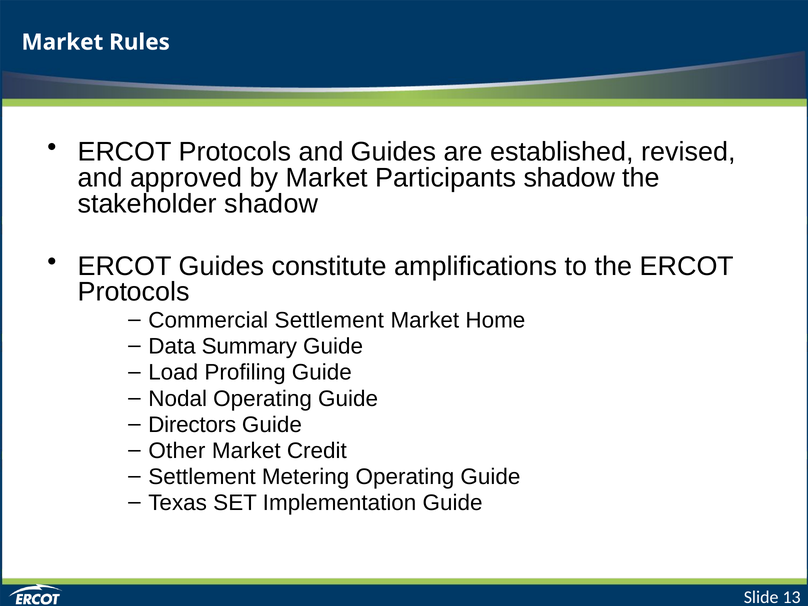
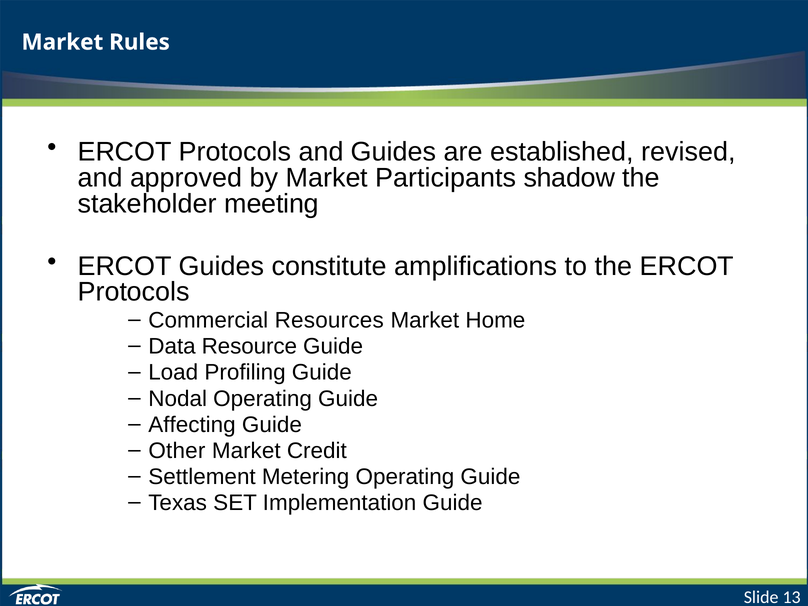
stakeholder shadow: shadow -> meeting
Commercial Settlement: Settlement -> Resources
Summary: Summary -> Resource
Directors: Directors -> Affecting
